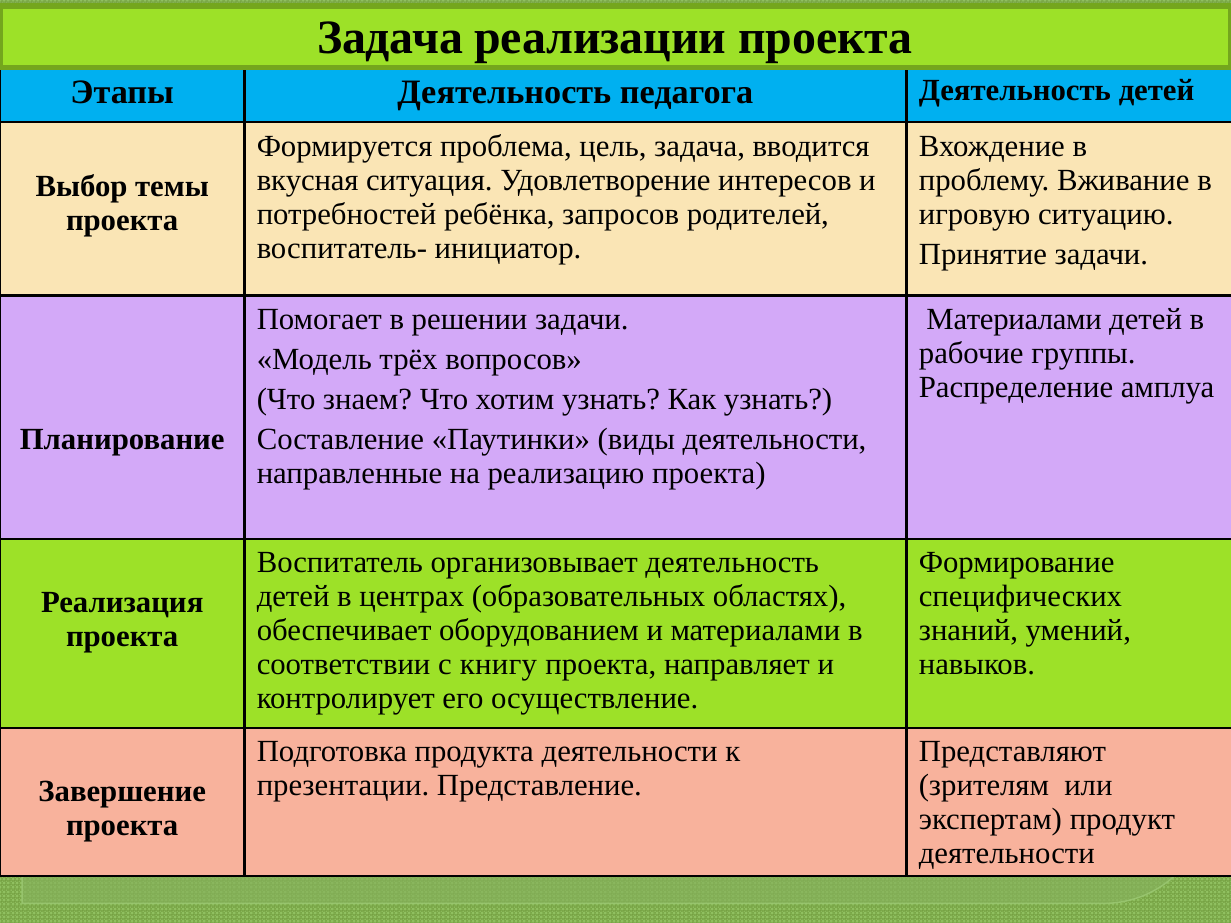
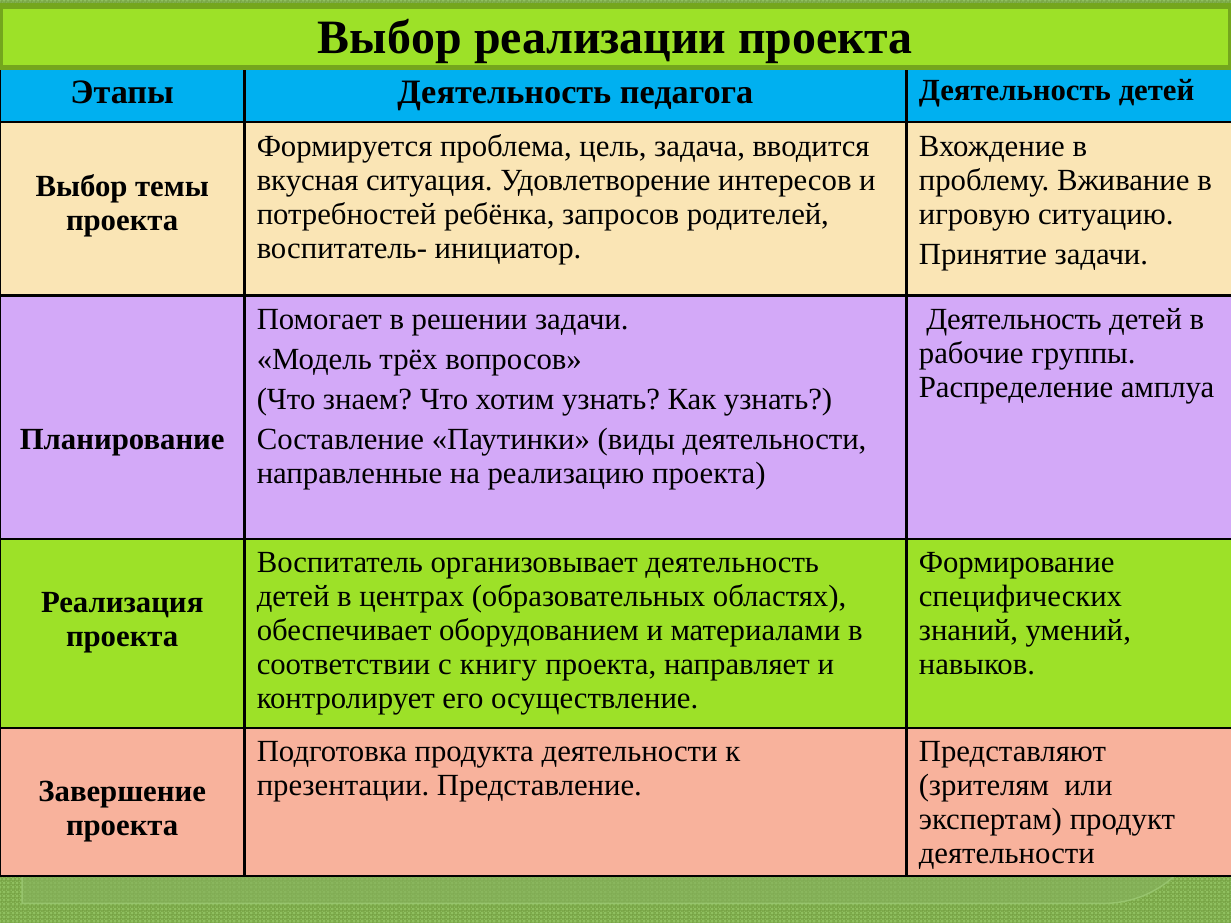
Задача at (390, 38): Задача -> Выбор
Материалами at (1014, 319): Материалами -> Деятельность
